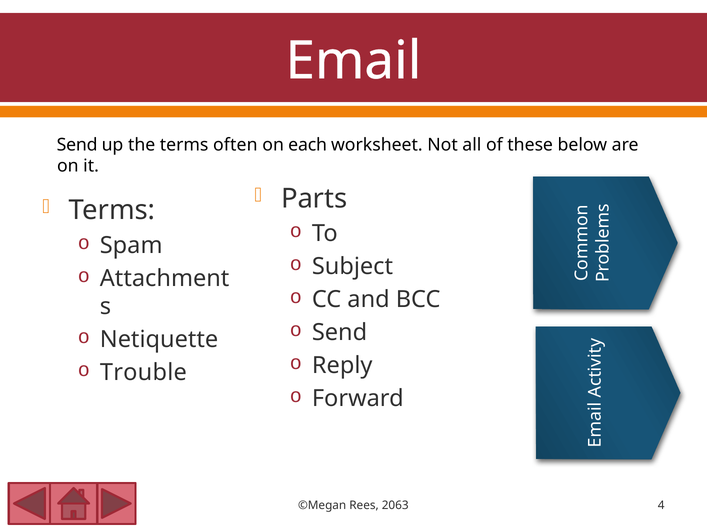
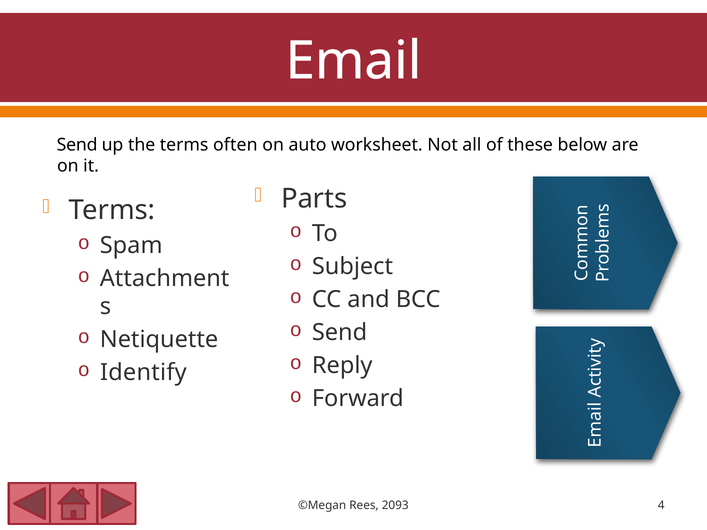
each: each -> auto
Trouble: Trouble -> Identify
2063: 2063 -> 2093
